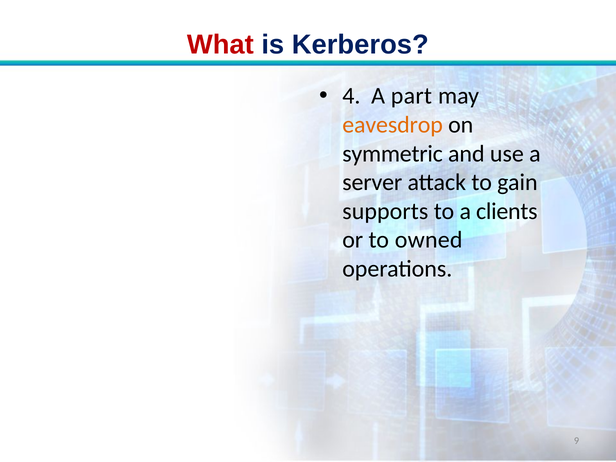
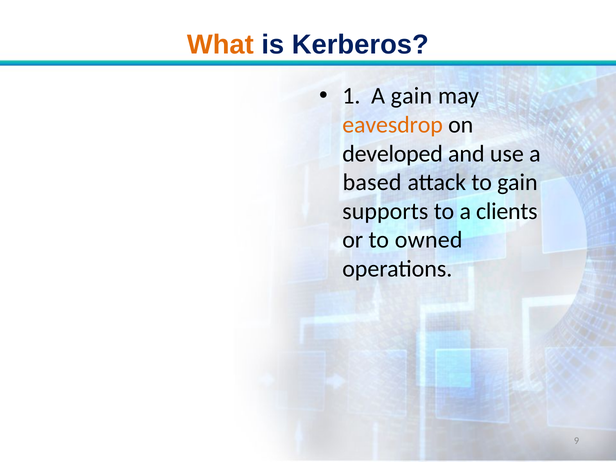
What colour: red -> orange
4: 4 -> 1
A part: part -> gain
symmetric: symmetric -> developed
server: server -> based
